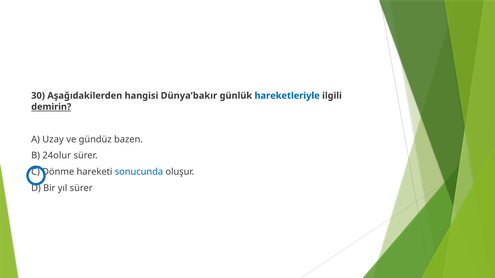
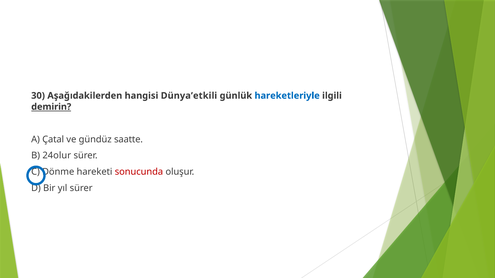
Dünya’bakır: Dünya’bakır -> Dünya’etkili
Uzay: Uzay -> Çatal
bazen: bazen -> saatte
sonucunda colour: blue -> red
